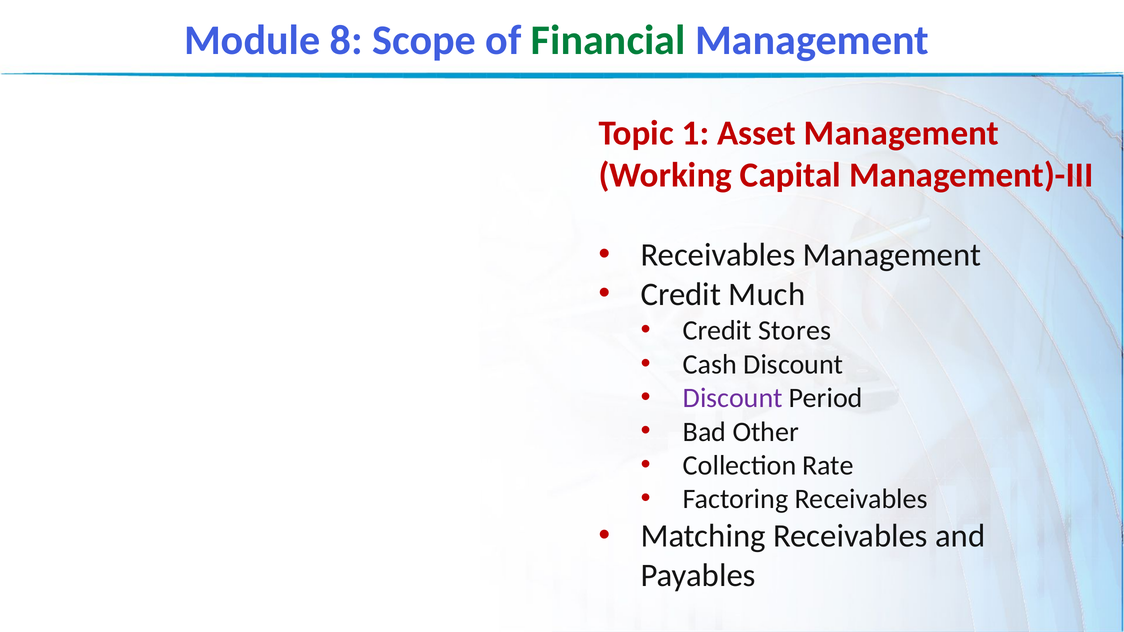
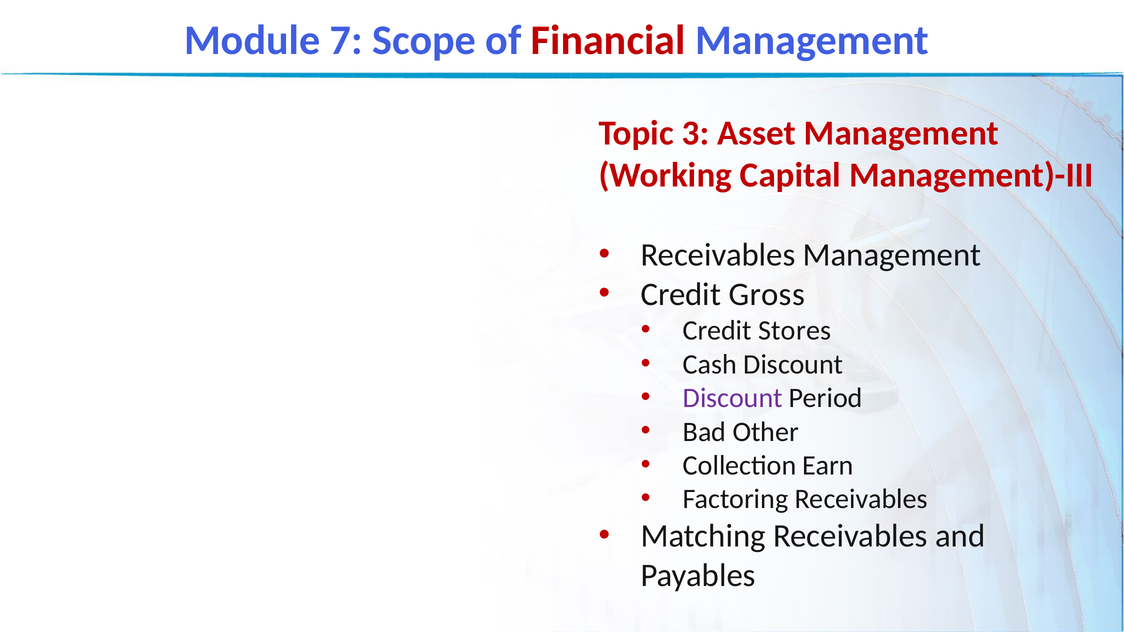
8: 8 -> 7
Financial colour: green -> red
1: 1 -> 3
Much: Much -> Gross
Rate: Rate -> Earn
